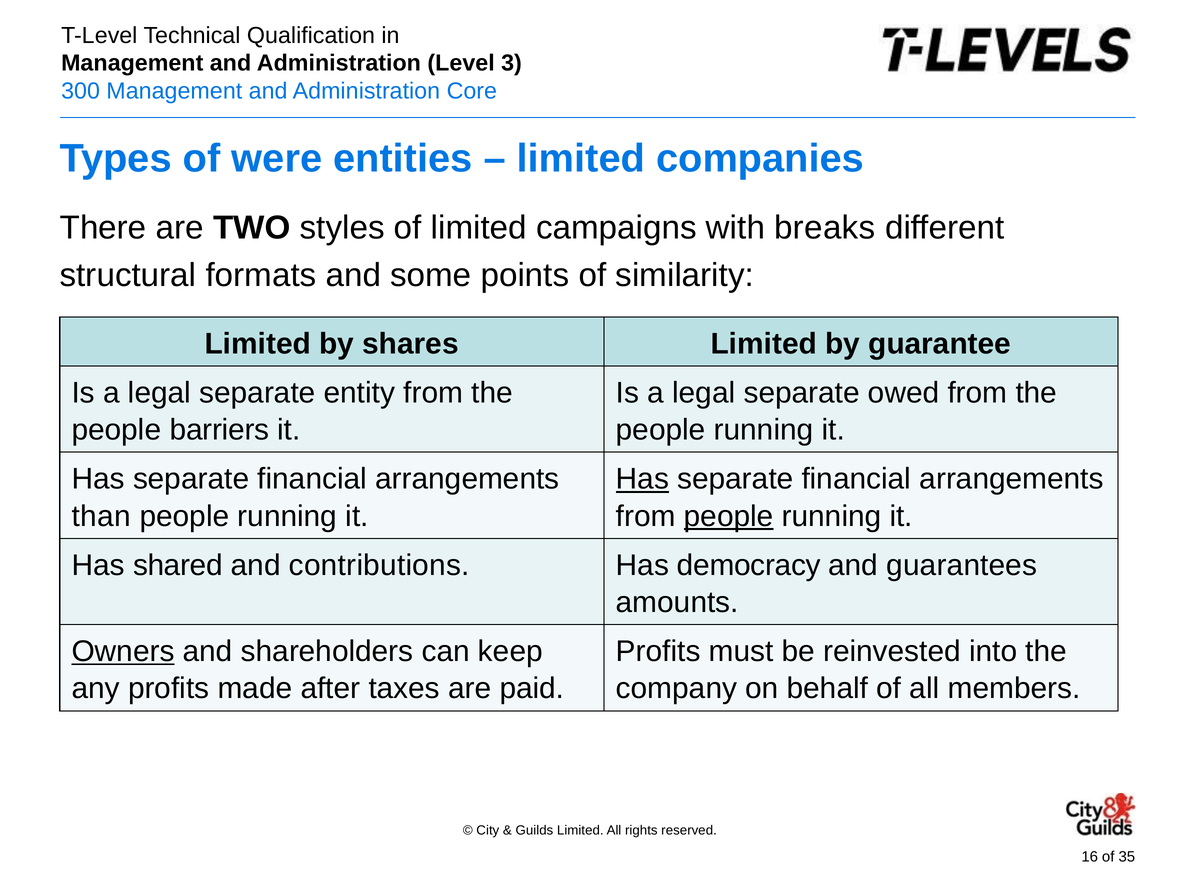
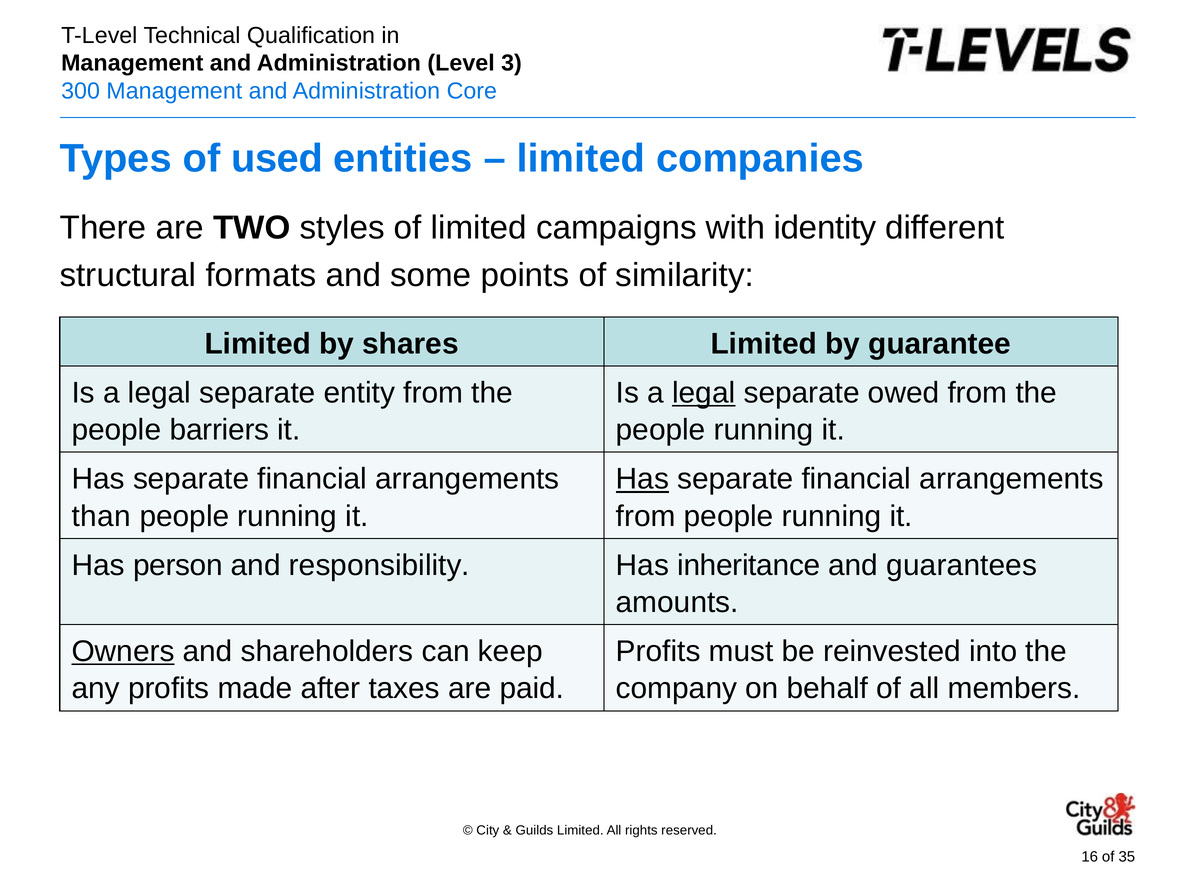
were: were -> used
breaks: breaks -> identity
legal at (704, 393) underline: none -> present
people at (729, 516) underline: present -> none
shared: shared -> person
contributions: contributions -> responsibility
democracy: democracy -> inheritance
